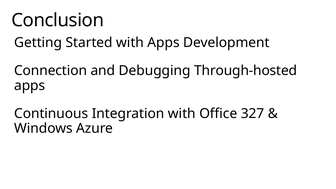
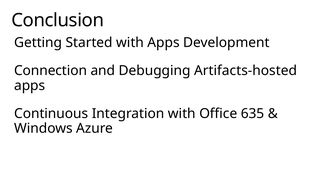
Through-hosted: Through-hosted -> Artifacts-hosted
327: 327 -> 635
